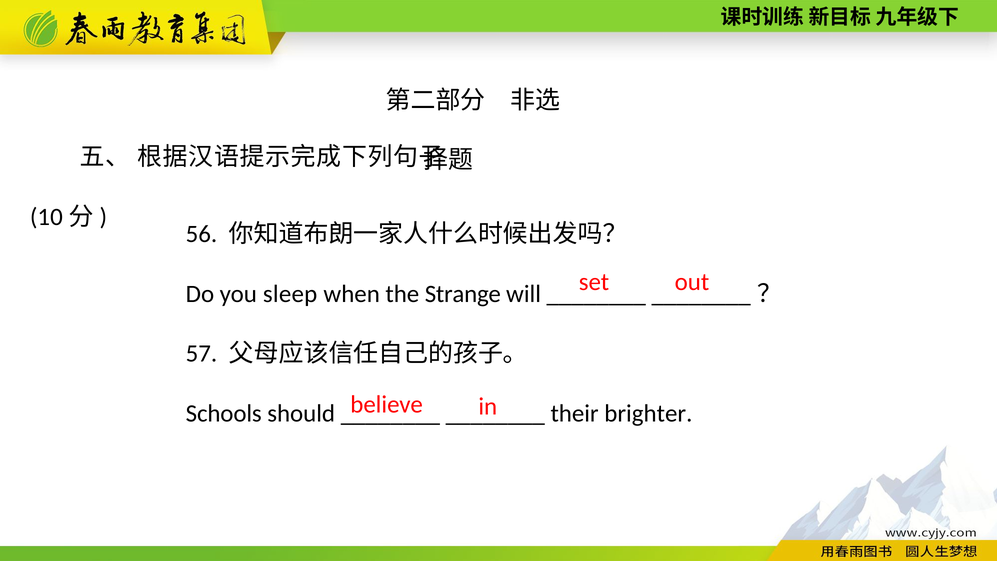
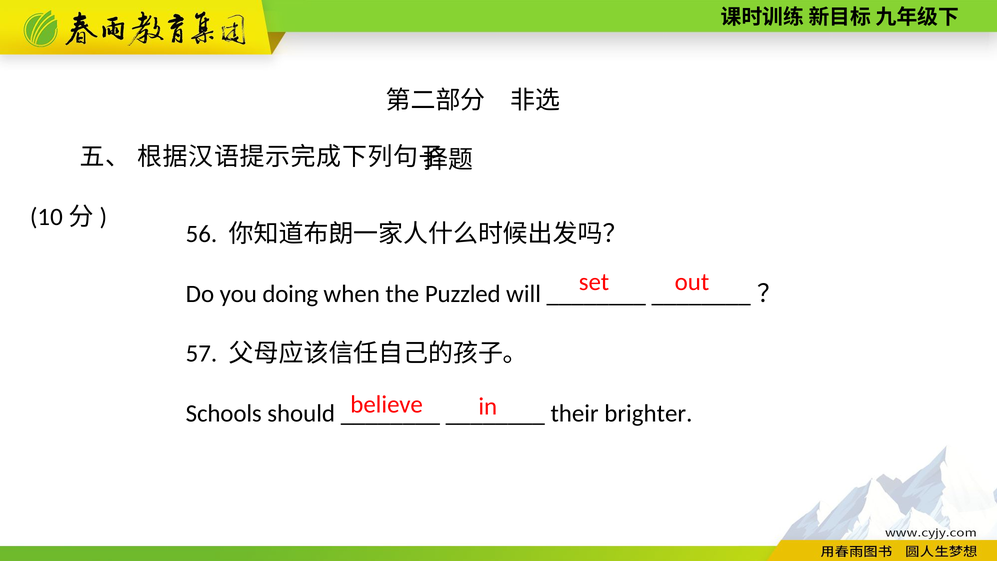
sleep: sleep -> doing
Strange: Strange -> Puzzled
